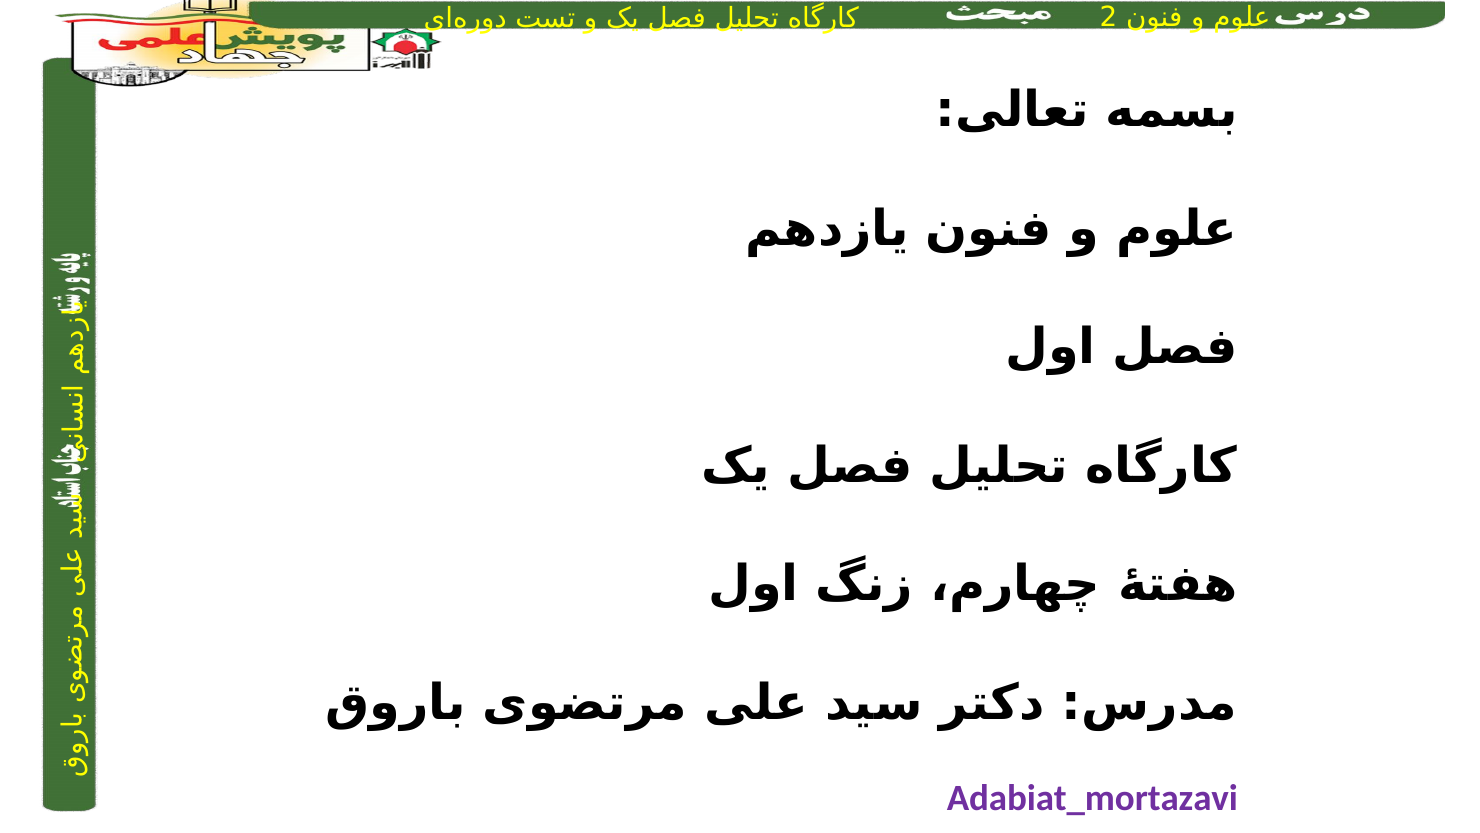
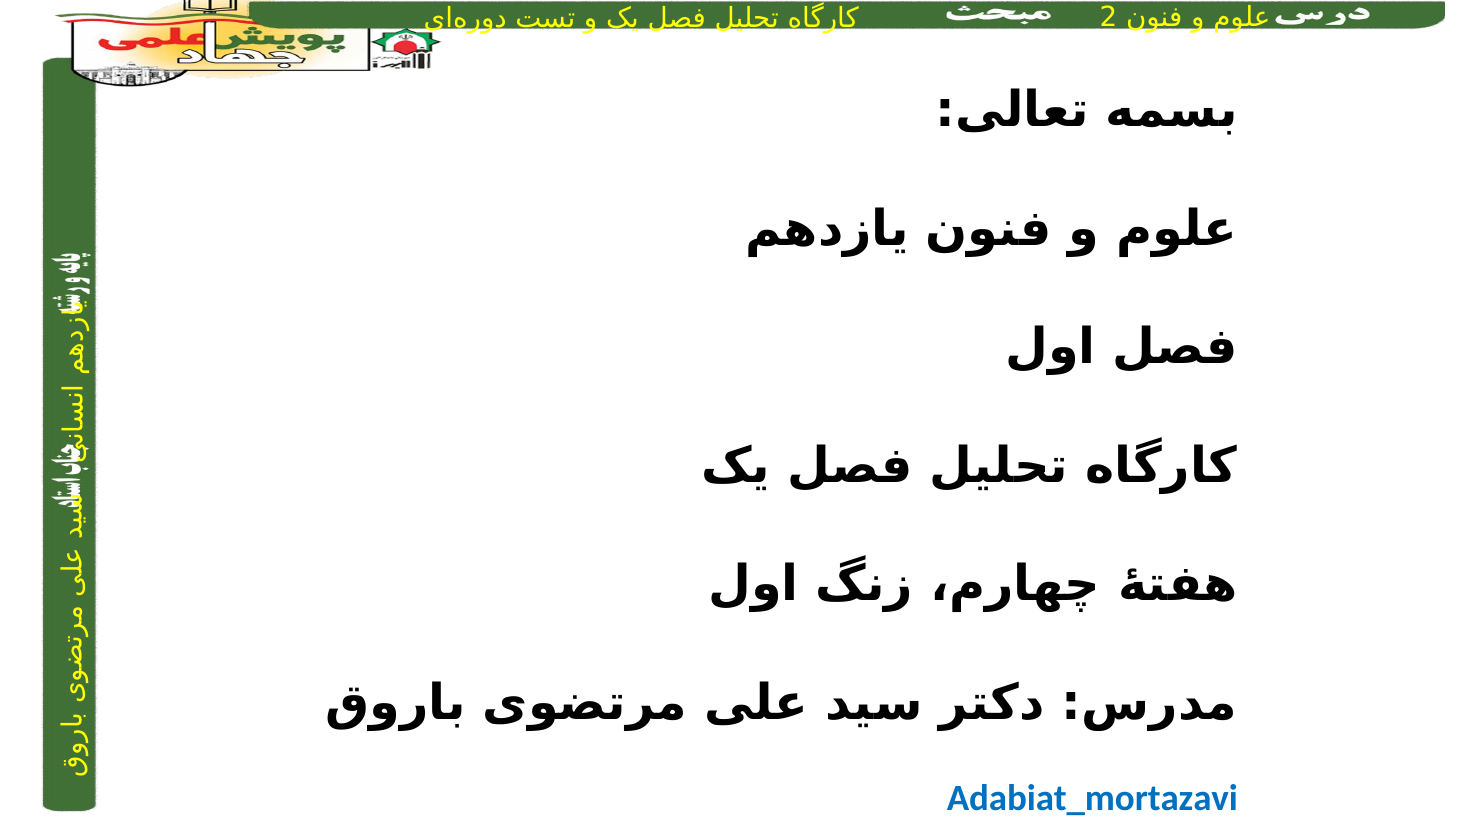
Adabiat_mortazavi colour: purple -> blue
